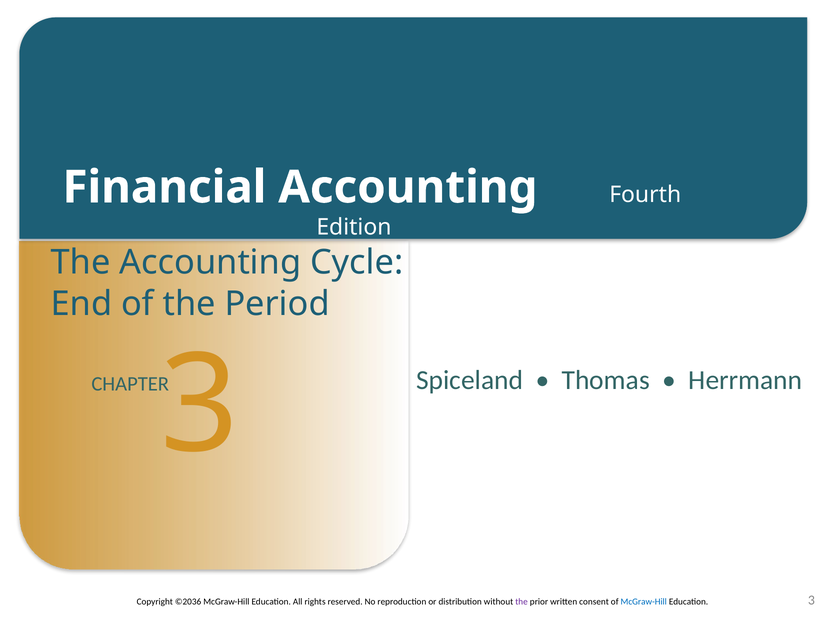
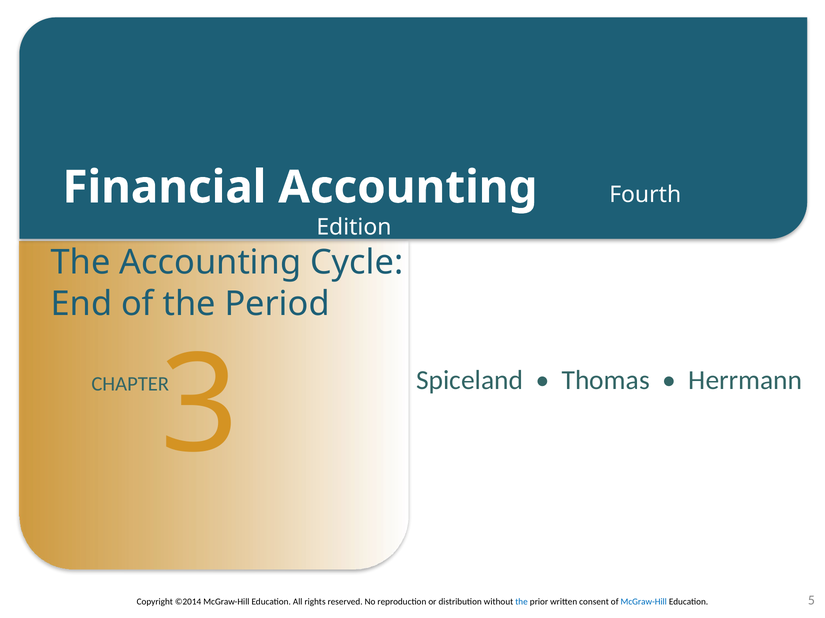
©2036: ©2036 -> ©2014
the at (522, 603) colour: purple -> blue
Education 3: 3 -> 5
